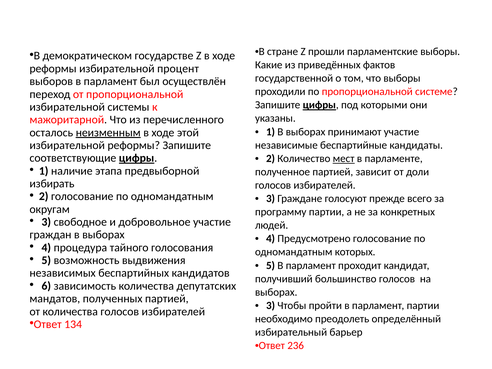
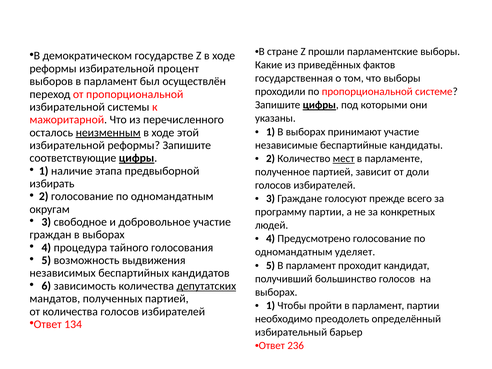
государственной: государственной -> государственная
которых: которых -> уделяет
депутатских underline: none -> present
3 at (271, 306): 3 -> 1
